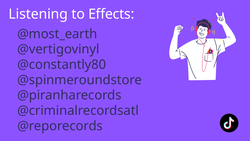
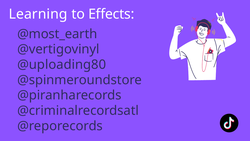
Listening: Listening -> Learning
@constantly80: @constantly80 -> @uploading80
